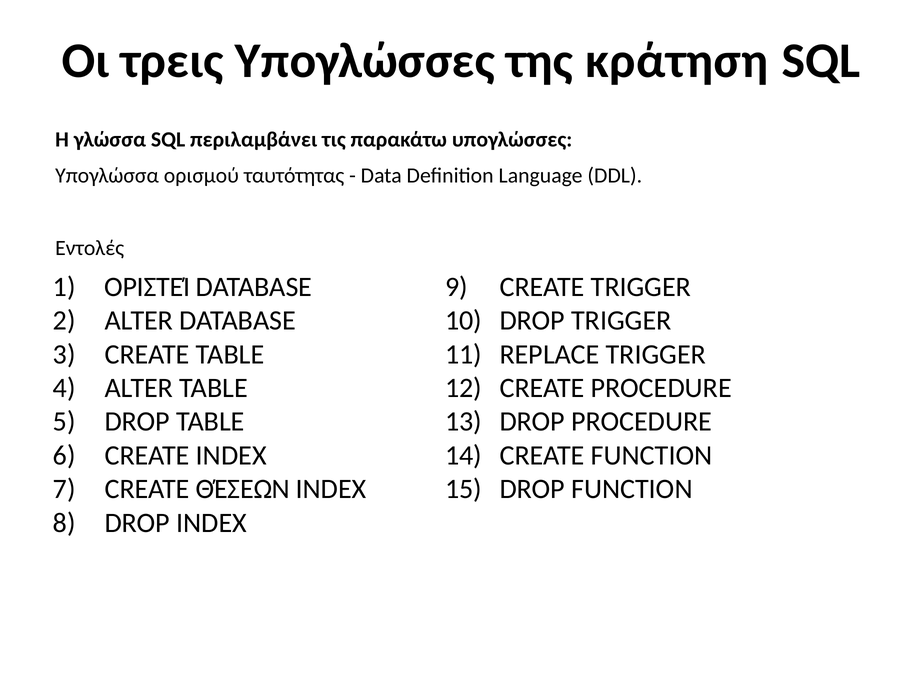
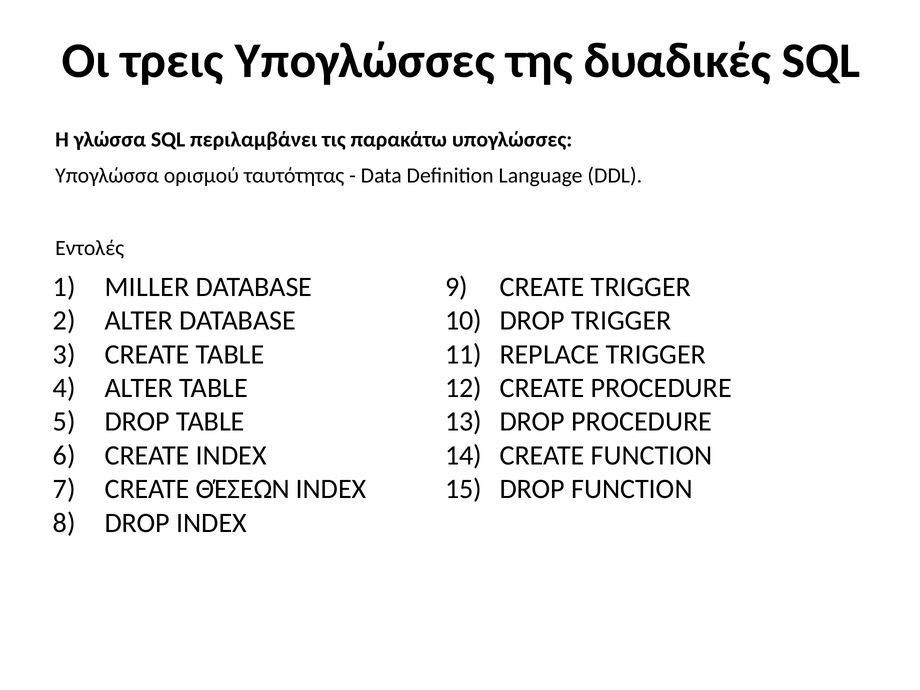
κράτηση: κράτηση -> δυαδικές
ΟΡΙΣΤΕΊ: ΟΡΙΣΤΕΊ -> MILLER
